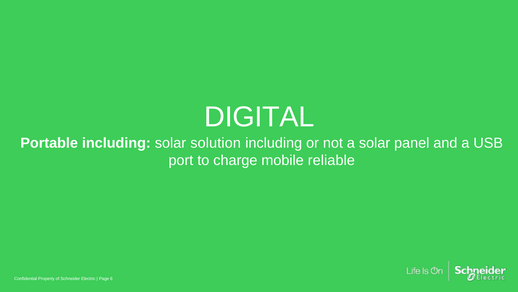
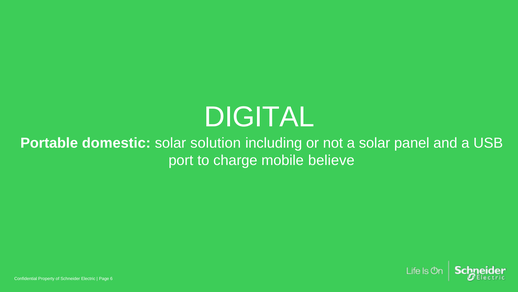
Portable including: including -> domestic
reliable: reliable -> believe
